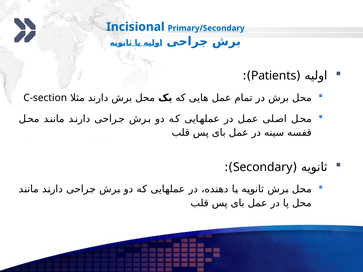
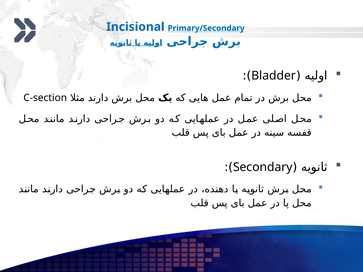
Patients: Patients -> Bladder
